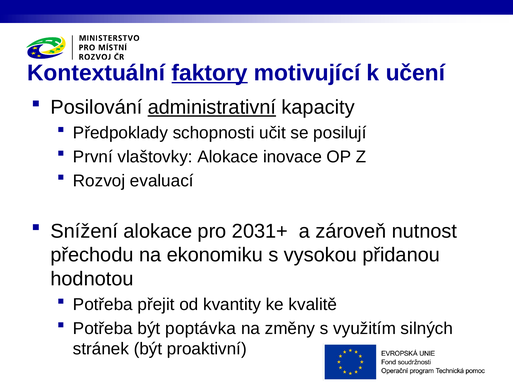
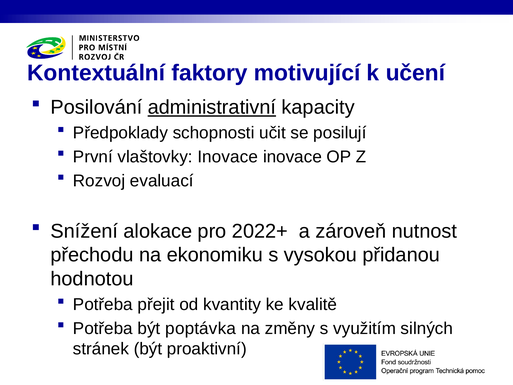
faktory underline: present -> none
vlaštovky Alokace: Alokace -> Inovace
2031+: 2031+ -> 2022+
